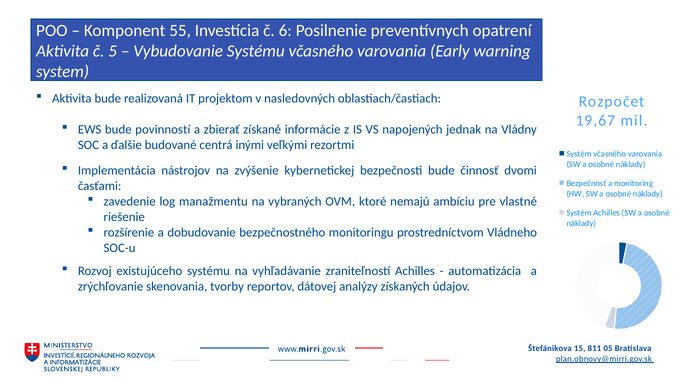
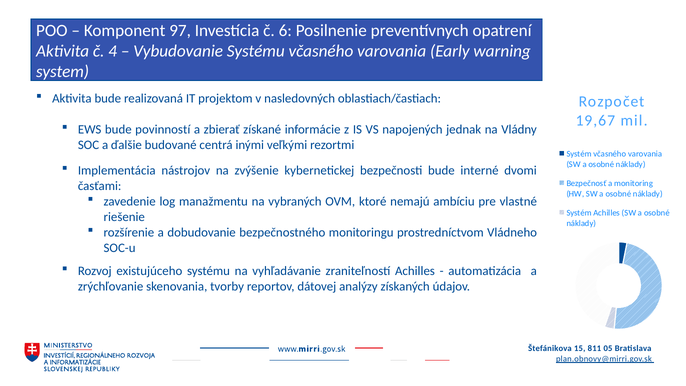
55: 55 -> 97
5: 5 -> 4
činnosť: činnosť -> interné
